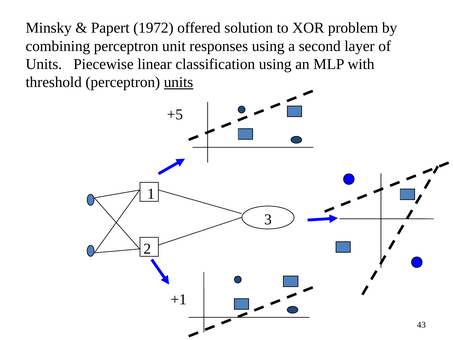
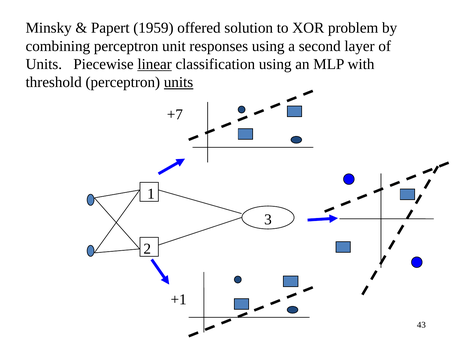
1972: 1972 -> 1959
linear underline: none -> present
+5: +5 -> +7
